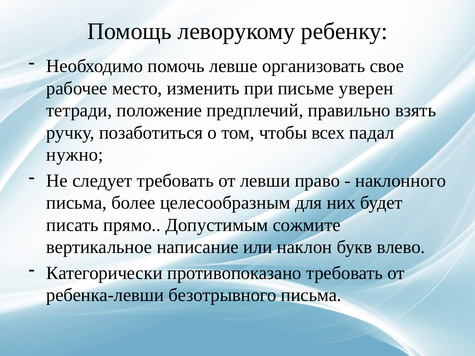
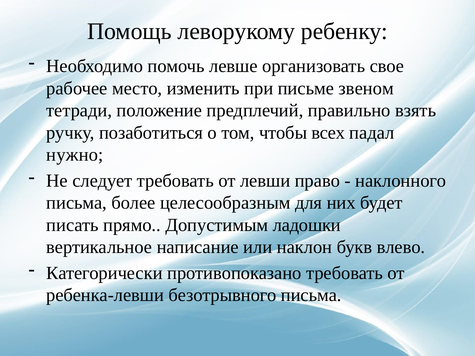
уверен: уверен -> звеном
сожмите: сожмите -> ладошки
